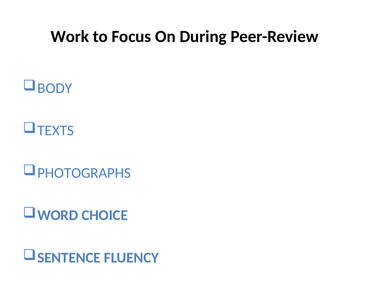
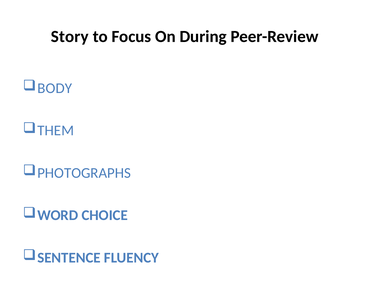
Work: Work -> Story
TEXTS: TEXTS -> THEM
